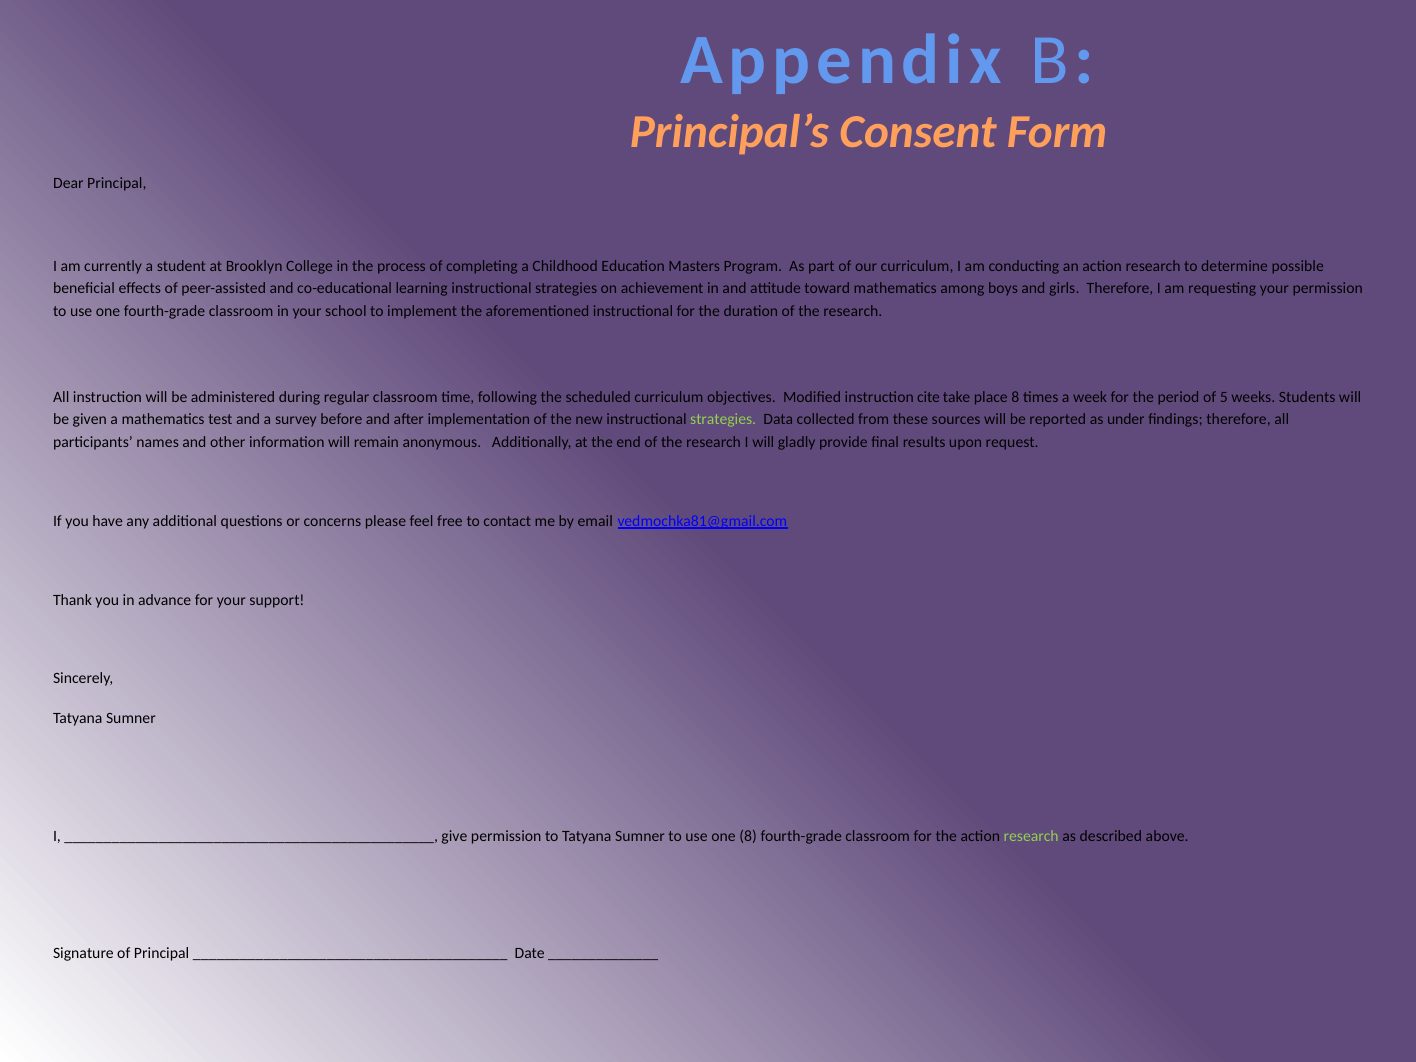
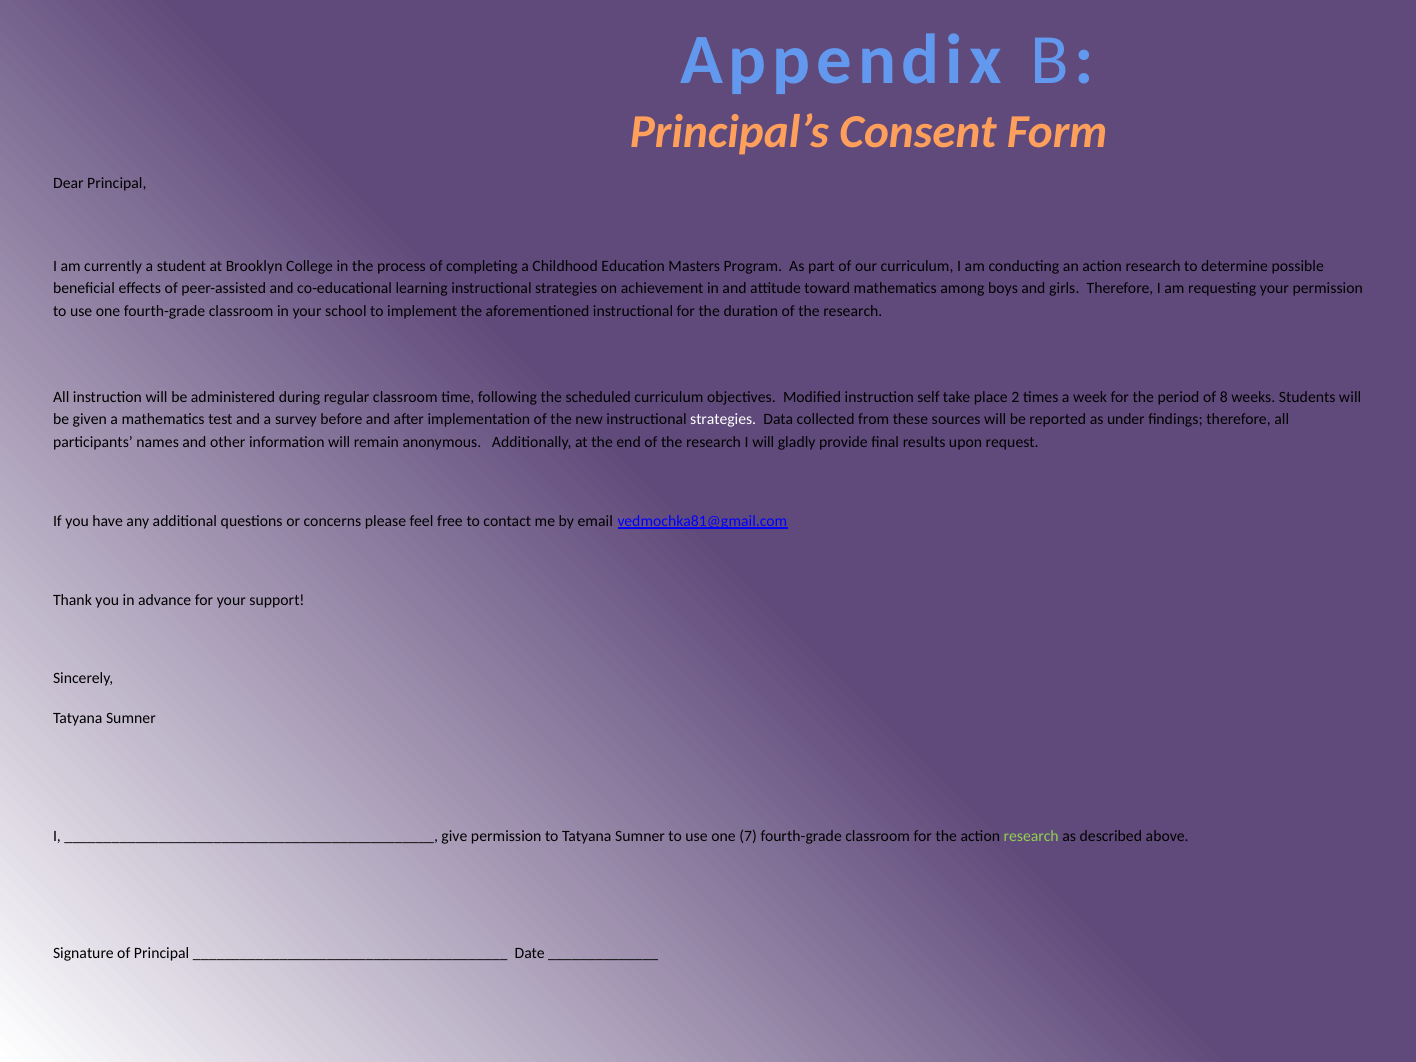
cite: cite -> self
place 8: 8 -> 2
5: 5 -> 8
strategies at (723, 420) colour: light green -> white
one 8: 8 -> 7
